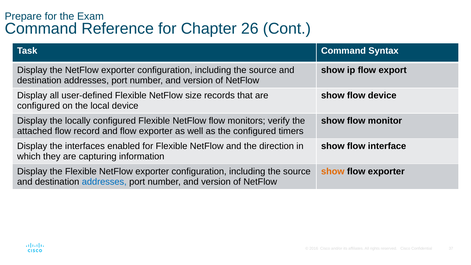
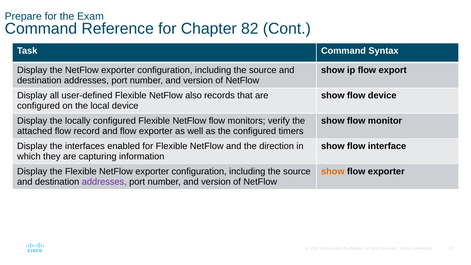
26: 26 -> 82
size: size -> also
addresses at (104, 182) colour: blue -> purple
